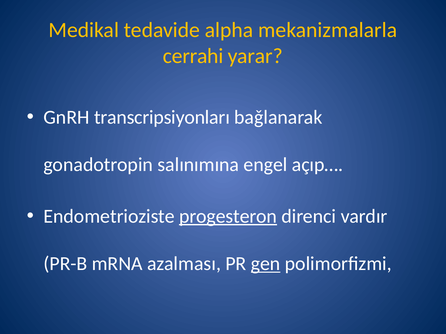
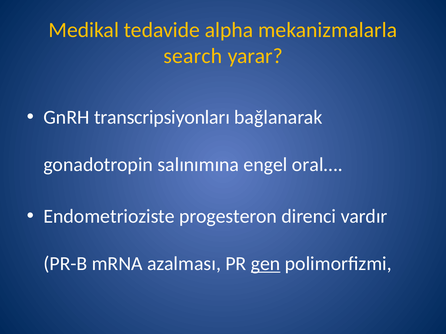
cerrahi: cerrahi -> search
açıp…: açıp… -> oral…
progesteron underline: present -> none
